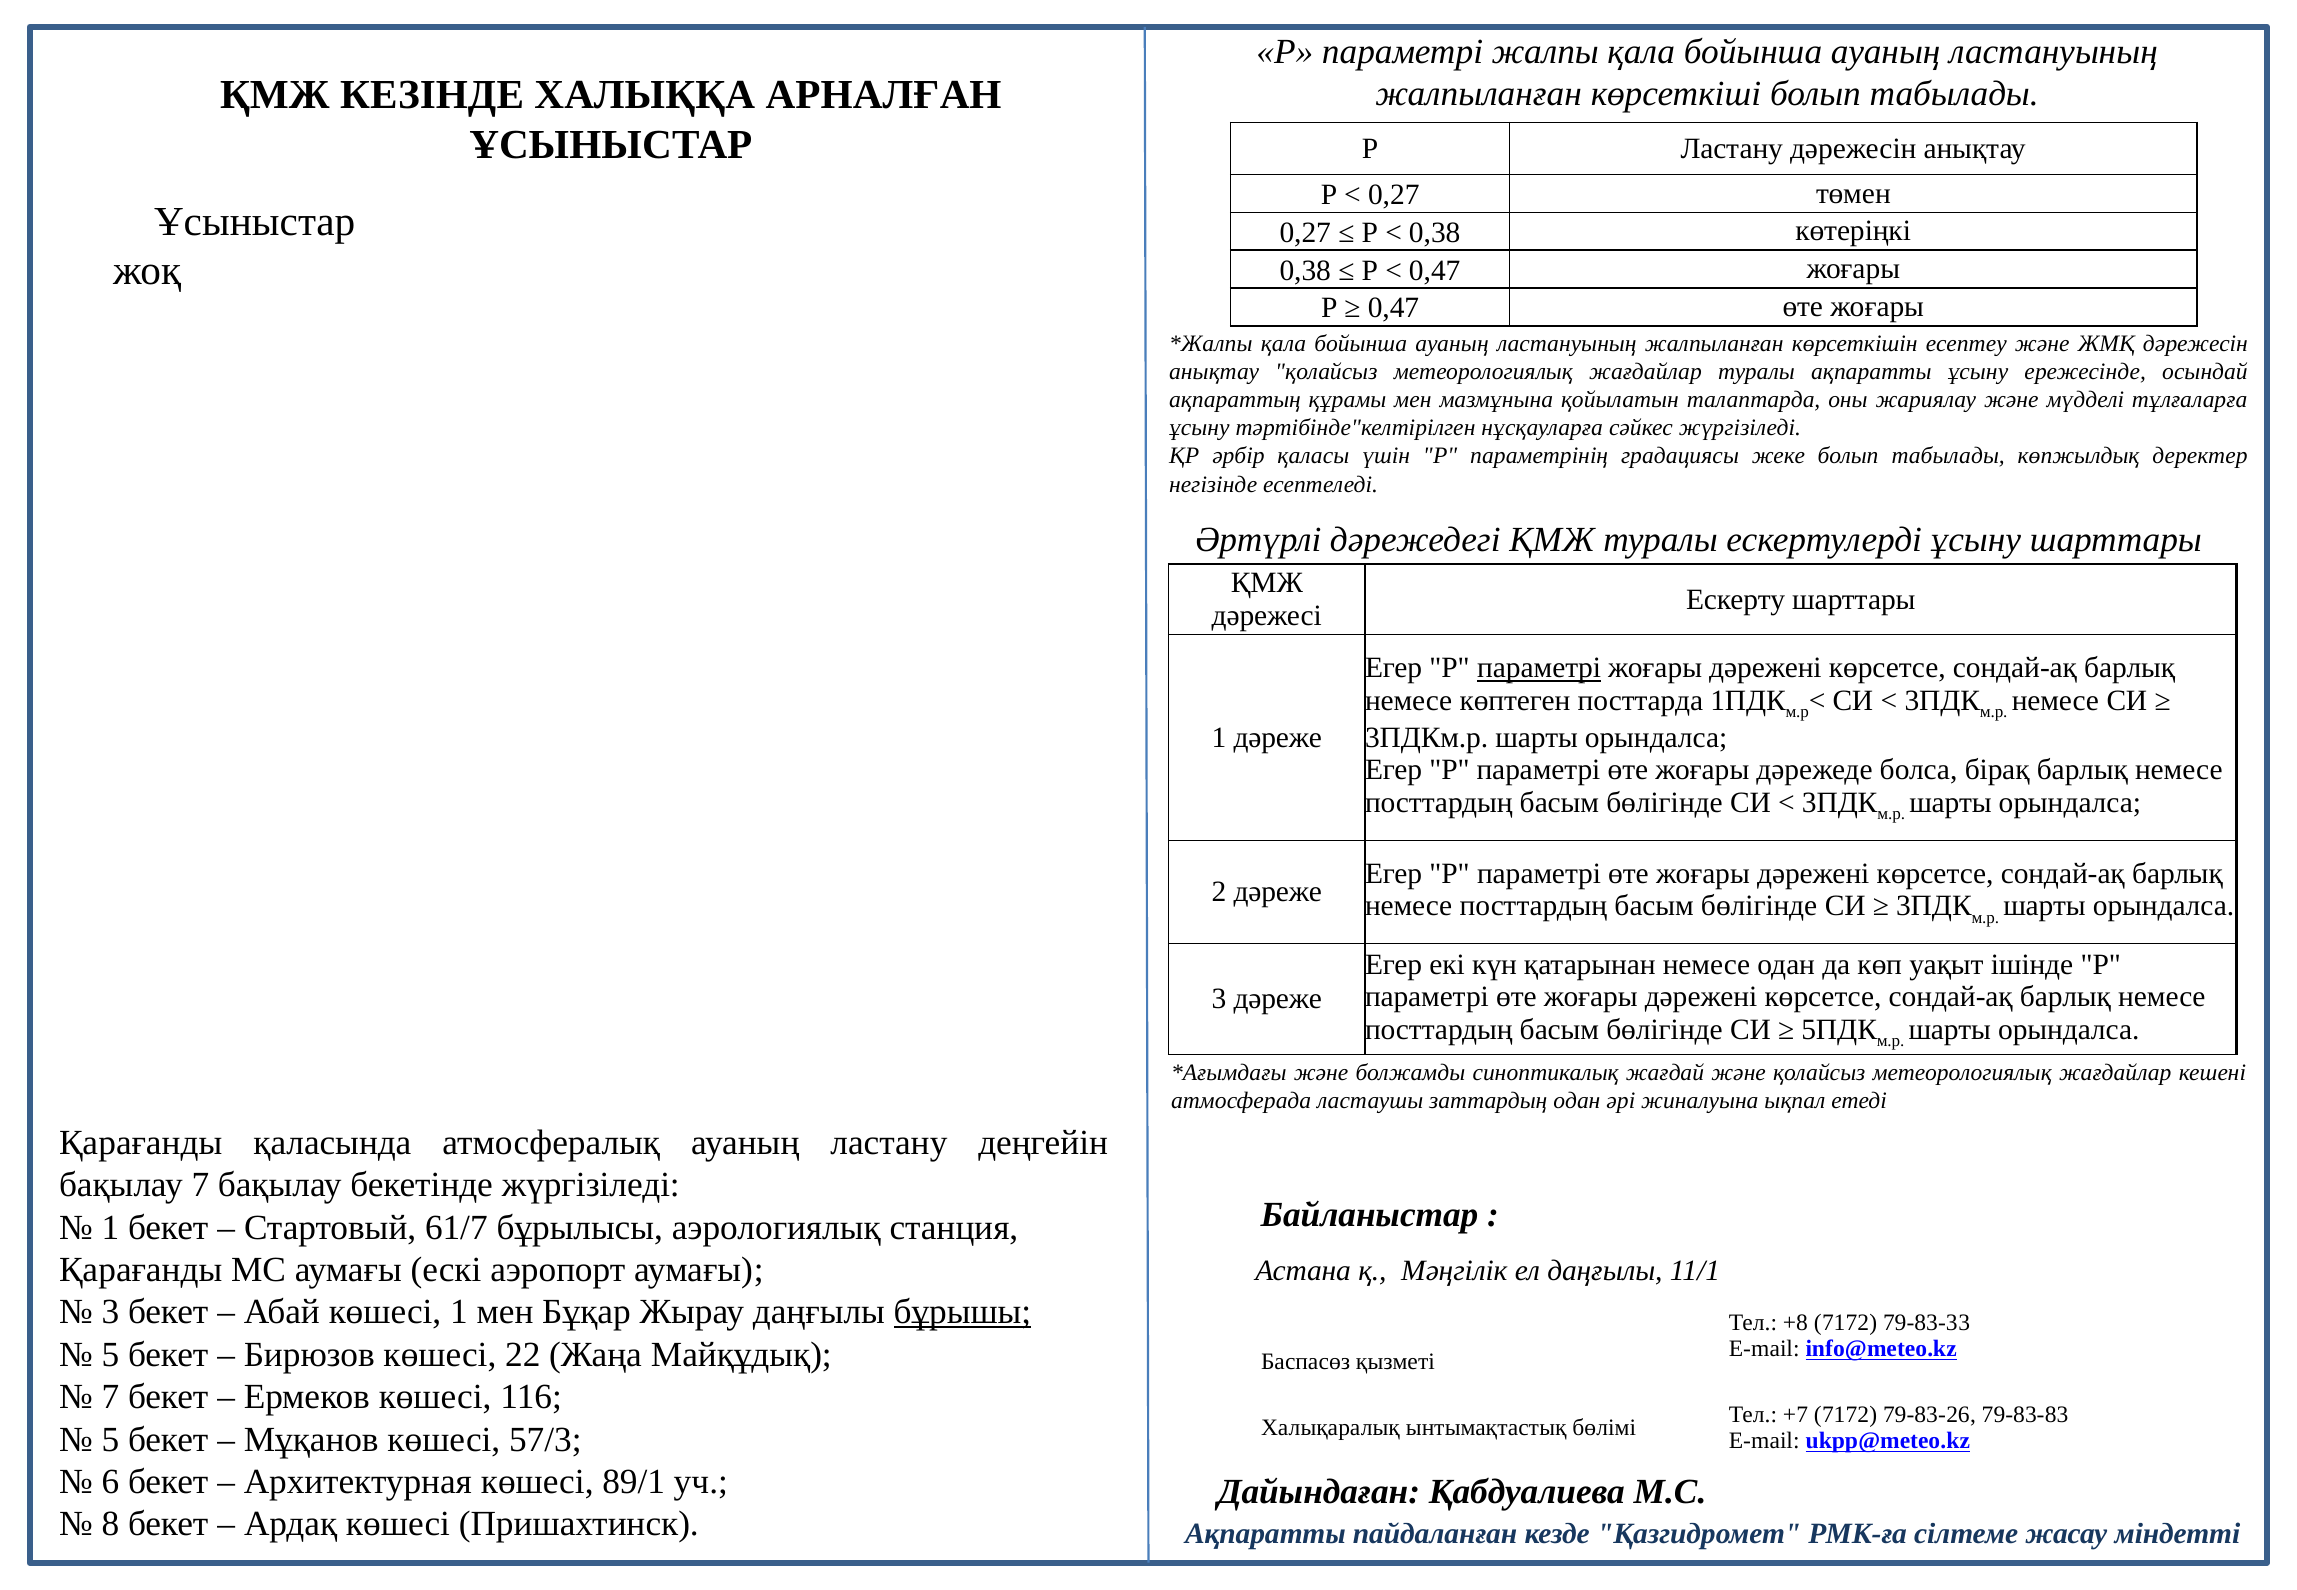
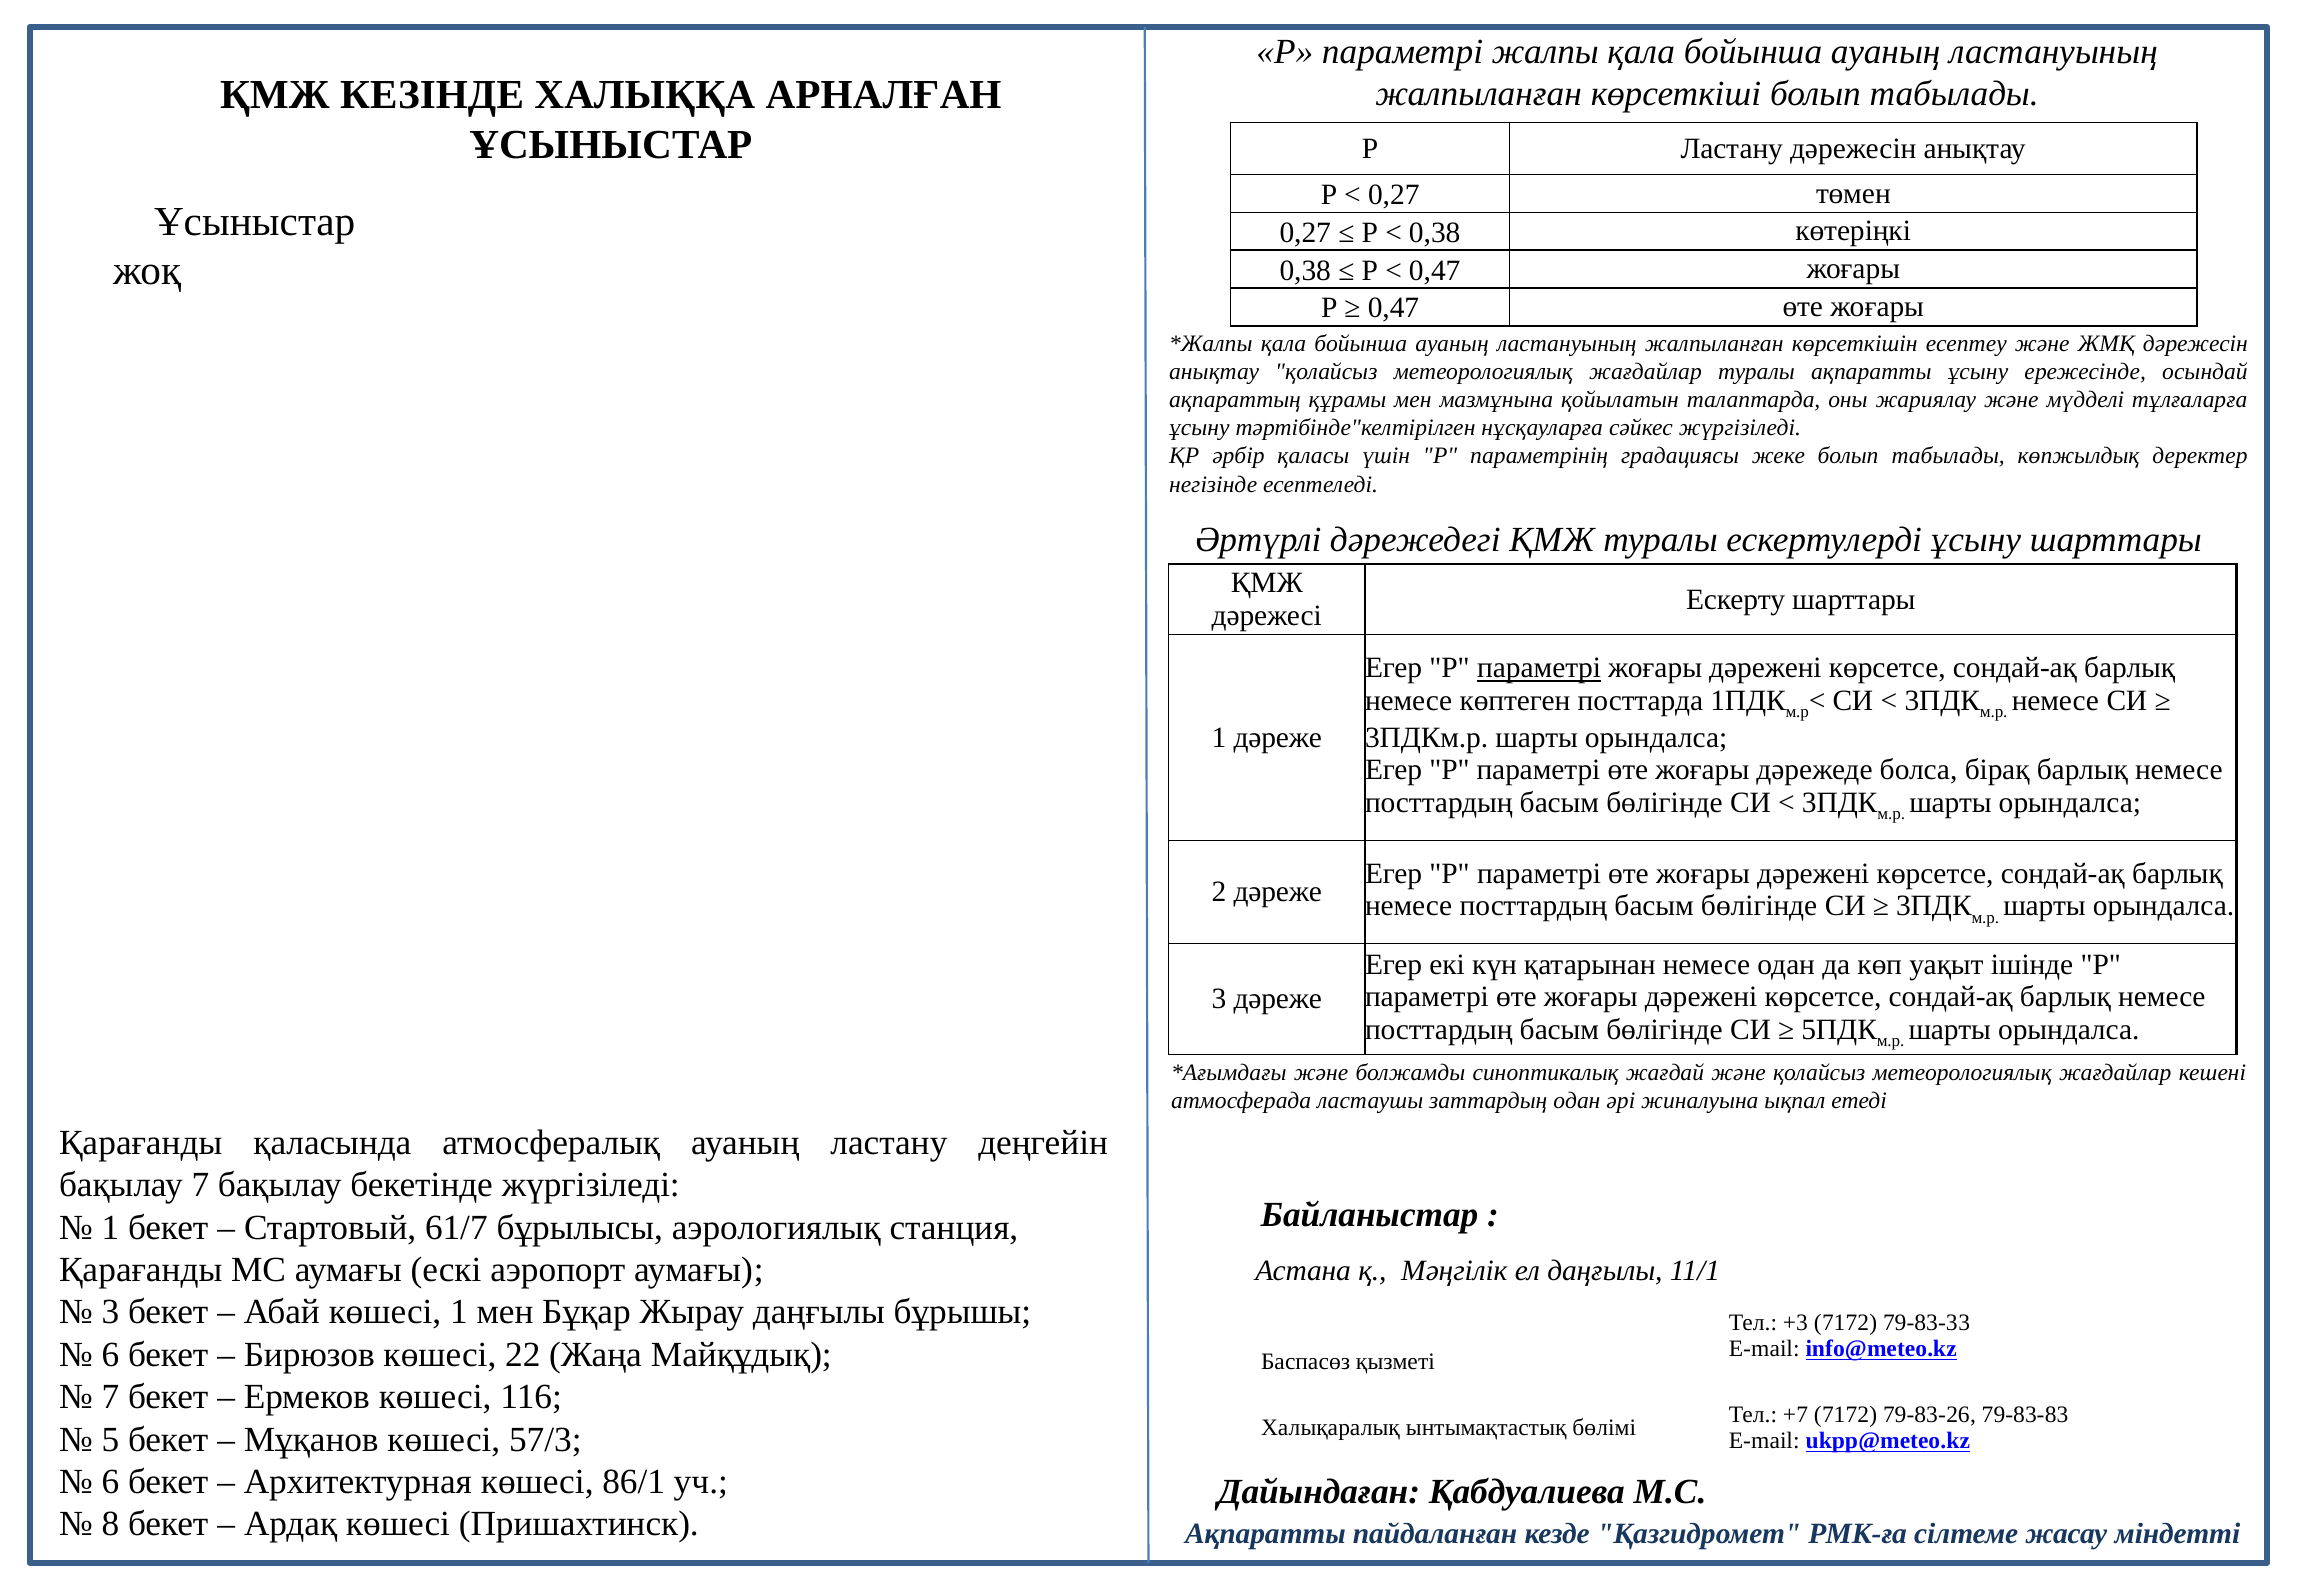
бұрышы underline: present -> none
+8: +8 -> +3
5 at (110, 1355): 5 -> 6
89/1: 89/1 -> 86/1
